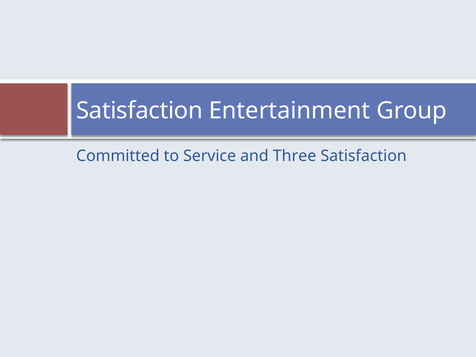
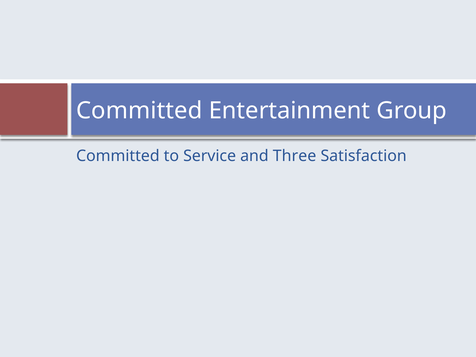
Satisfaction at (139, 111): Satisfaction -> Committed
